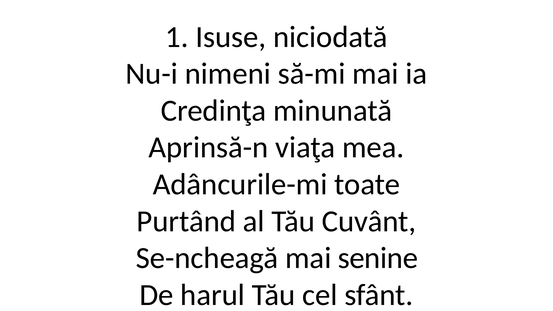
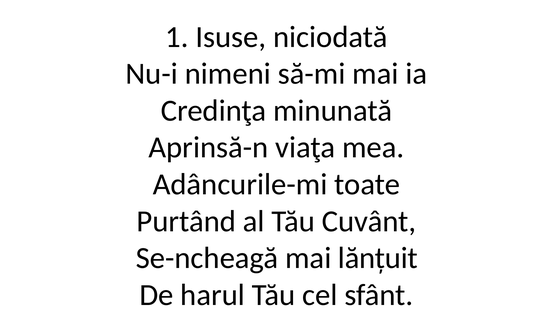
senine: senine -> lănțuit
